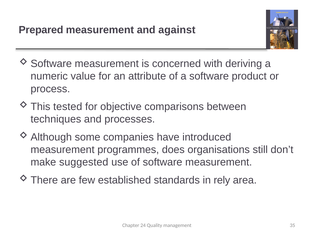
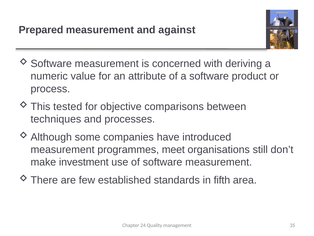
does: does -> meet
suggested: suggested -> investment
rely: rely -> fifth
